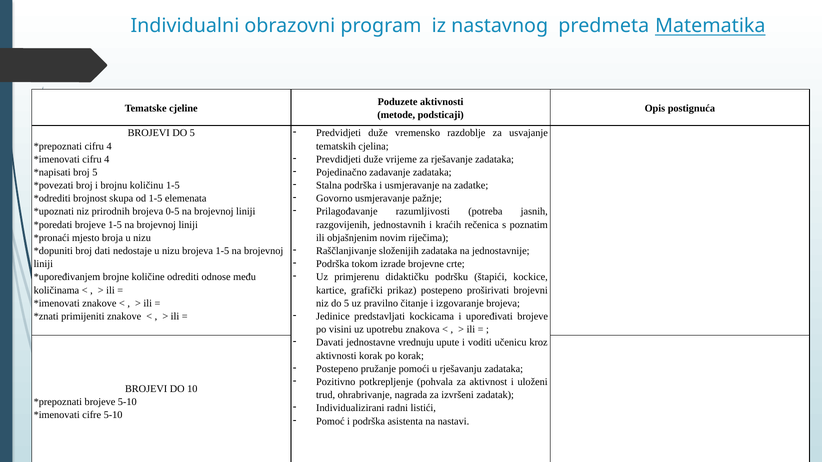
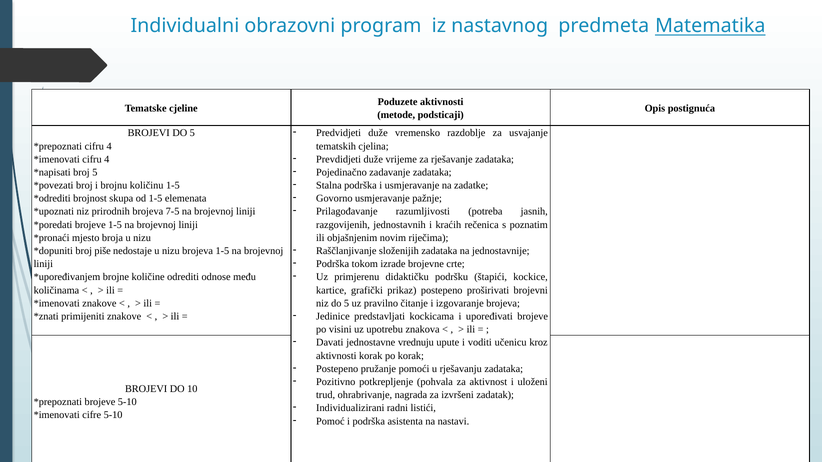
0-5: 0-5 -> 7-5
dati: dati -> piše
